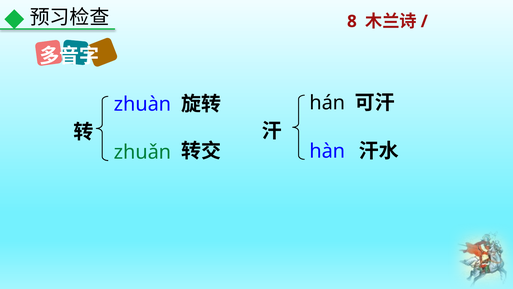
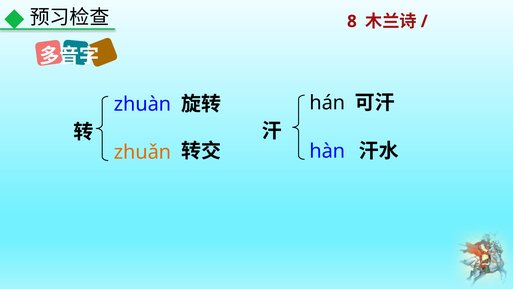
zhuǎn colour: green -> orange
